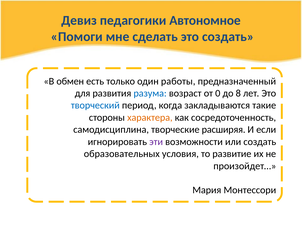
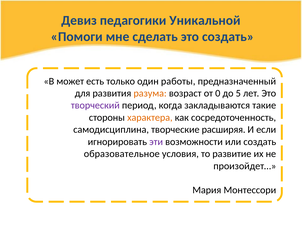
Автономное: Автономное -> Уникальной
обмен: обмен -> может
разума colour: blue -> orange
8: 8 -> 5
творческий colour: blue -> purple
образовательных: образовательных -> образовательное
